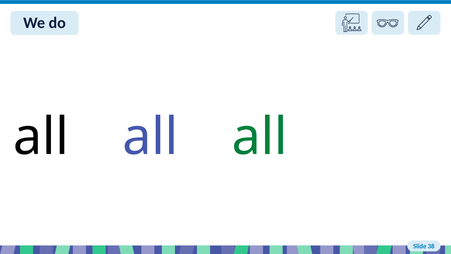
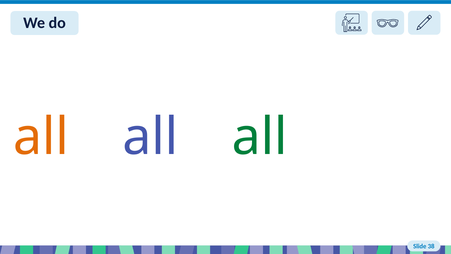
all at (41, 137) colour: black -> orange
